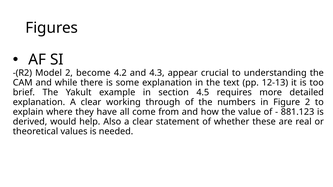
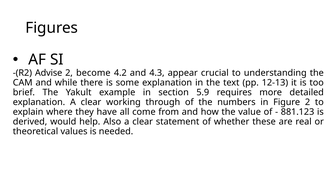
Model: Model -> Advise
4.5: 4.5 -> 5.9
